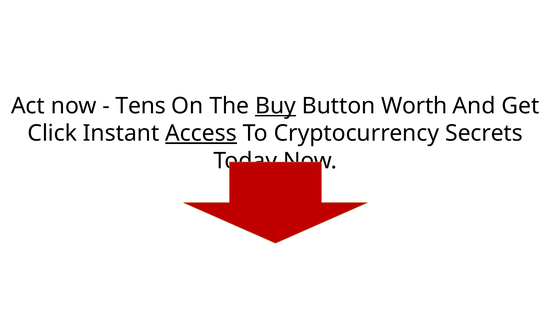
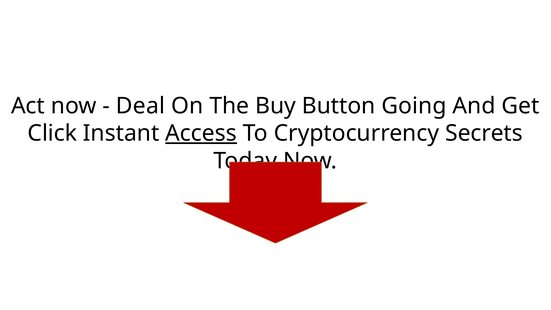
Tens: Tens -> Deal
Buy underline: present -> none
Worth: Worth -> Going
